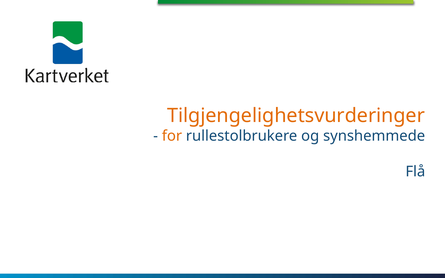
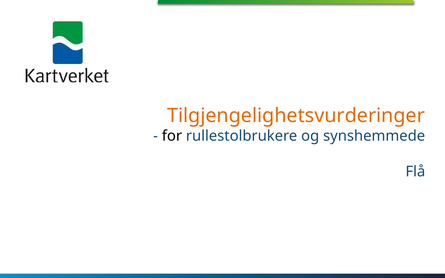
for colour: orange -> black
